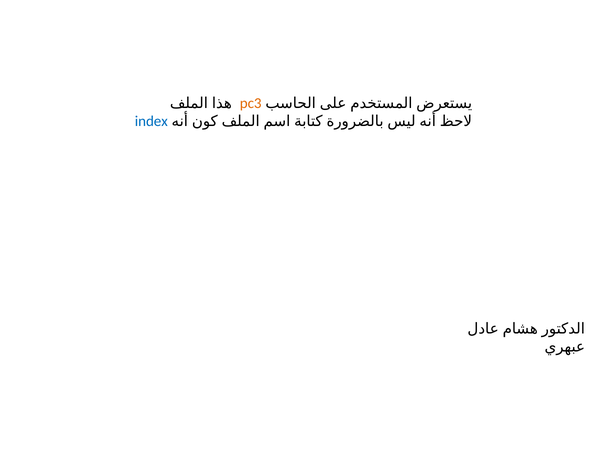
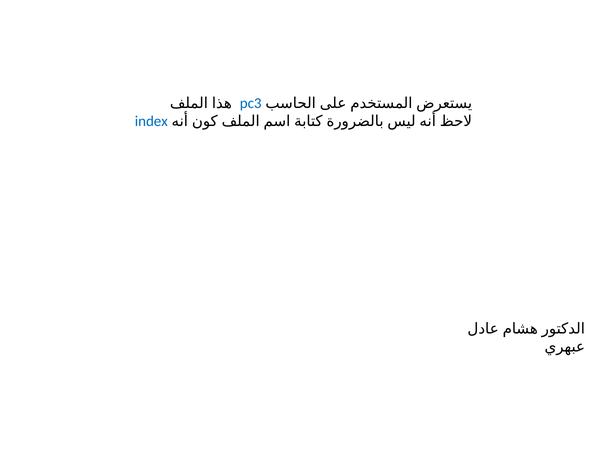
pc3 colour: orange -> blue
